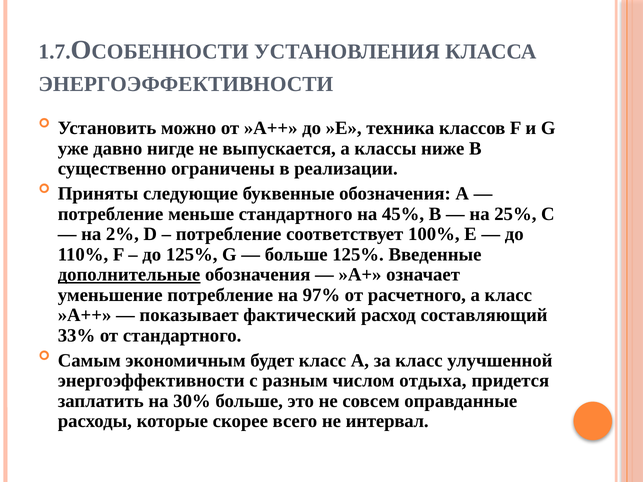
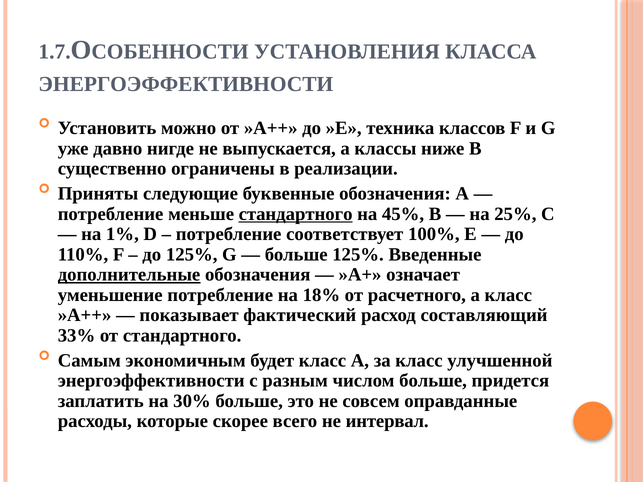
стандартного at (296, 214) underline: none -> present
2%: 2% -> 1%
97%: 97% -> 18%
числом отдыха: отдыха -> больше
